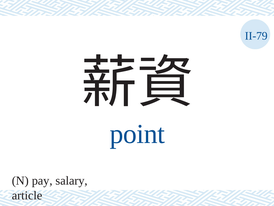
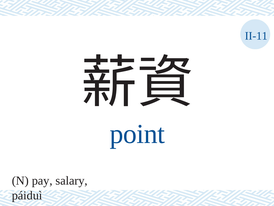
II-79: II-79 -> II-11
article: article -> páiduì
